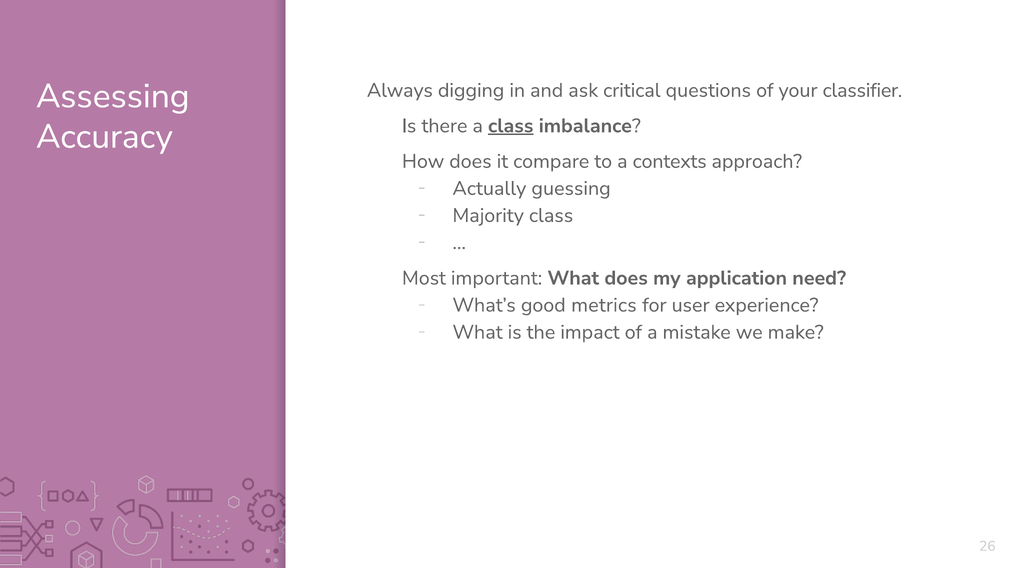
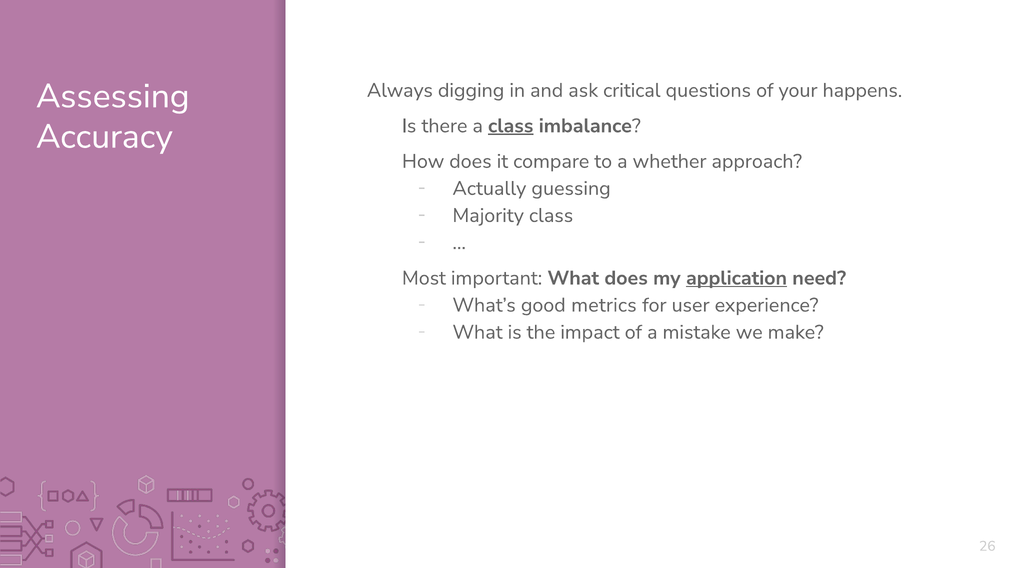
classifier: classifier -> happens
contexts: contexts -> whether
application underline: none -> present
